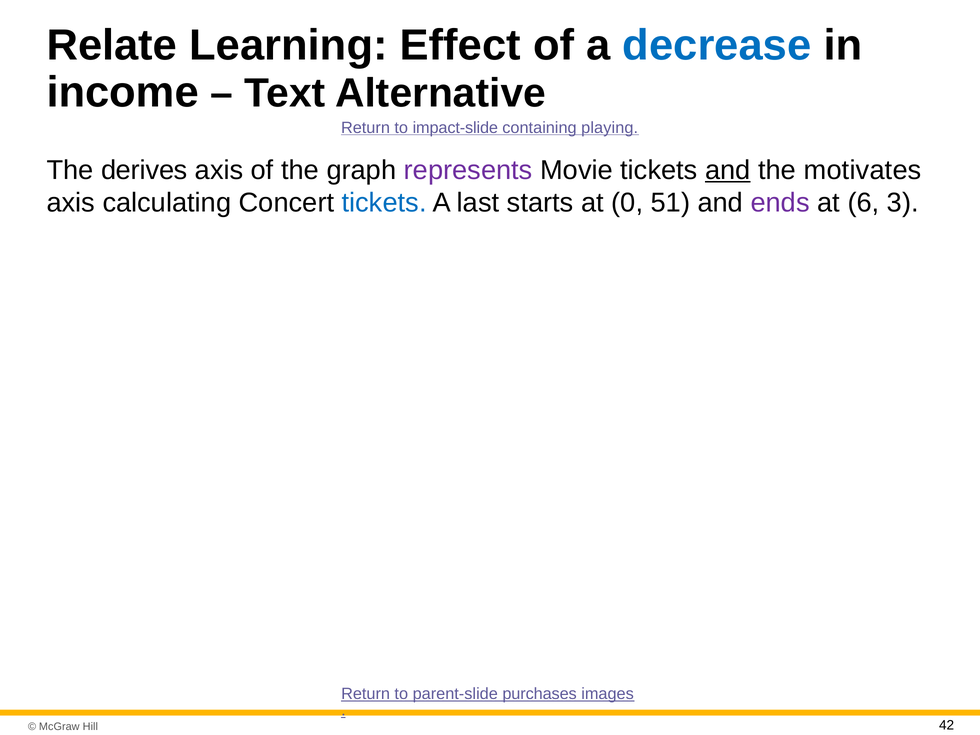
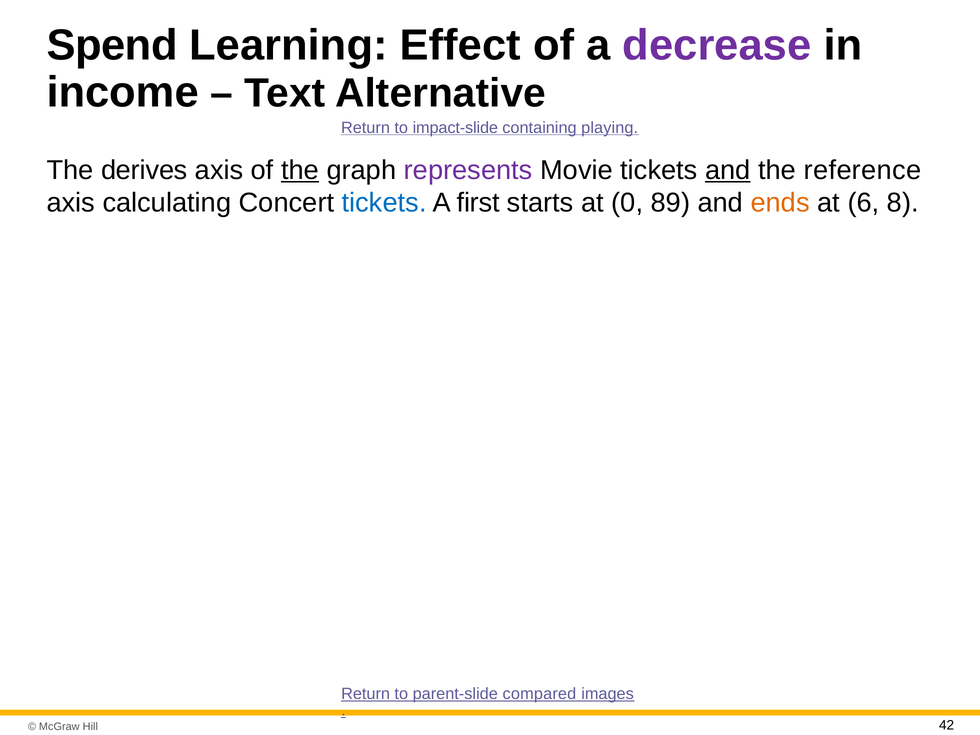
Relate: Relate -> Spend
decrease colour: blue -> purple
the at (300, 170) underline: none -> present
motivates: motivates -> reference
last: last -> first
51: 51 -> 89
ends colour: purple -> orange
3: 3 -> 8
purchases: purchases -> compared
